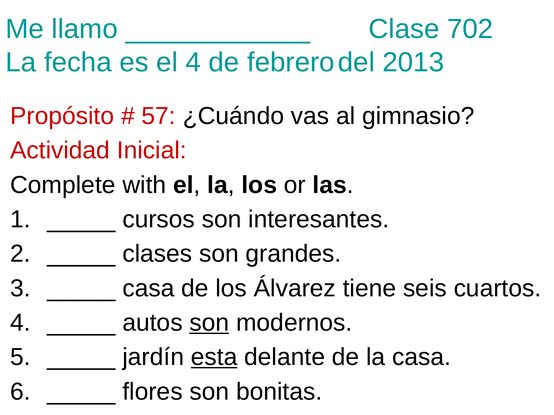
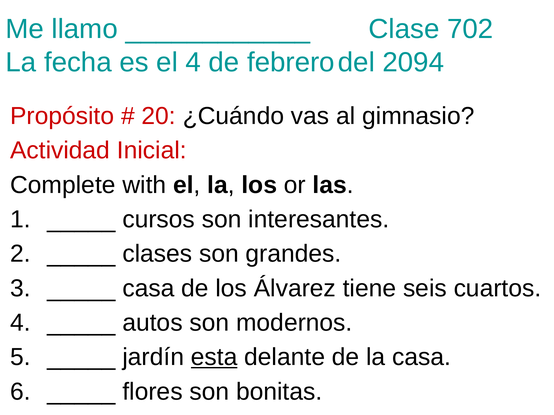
2013: 2013 -> 2094
57: 57 -> 20
son at (209, 323) underline: present -> none
